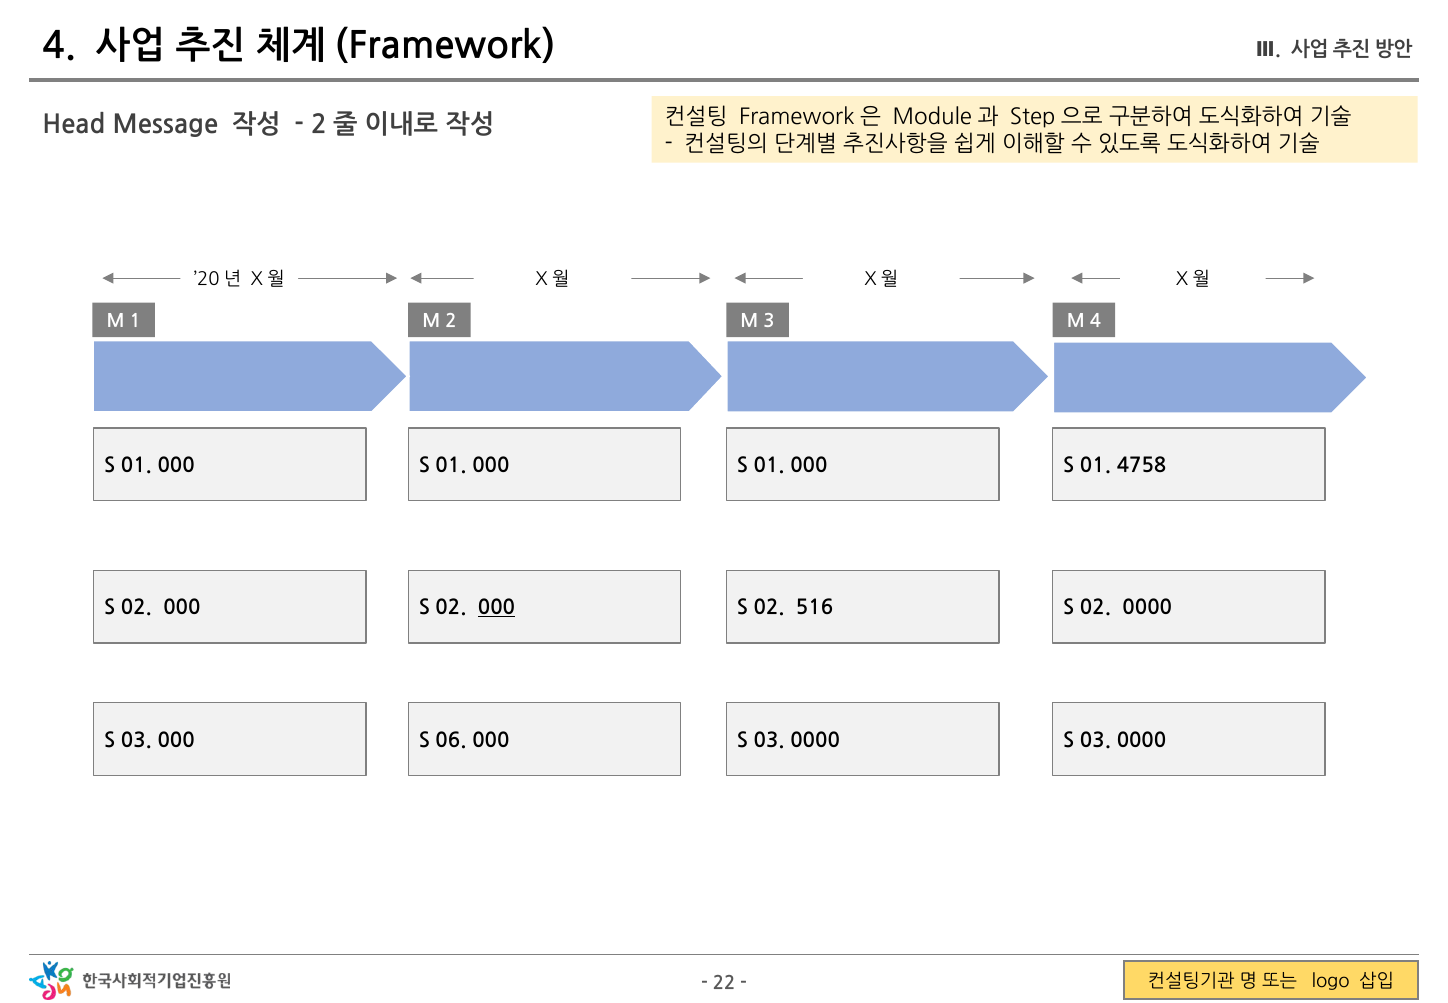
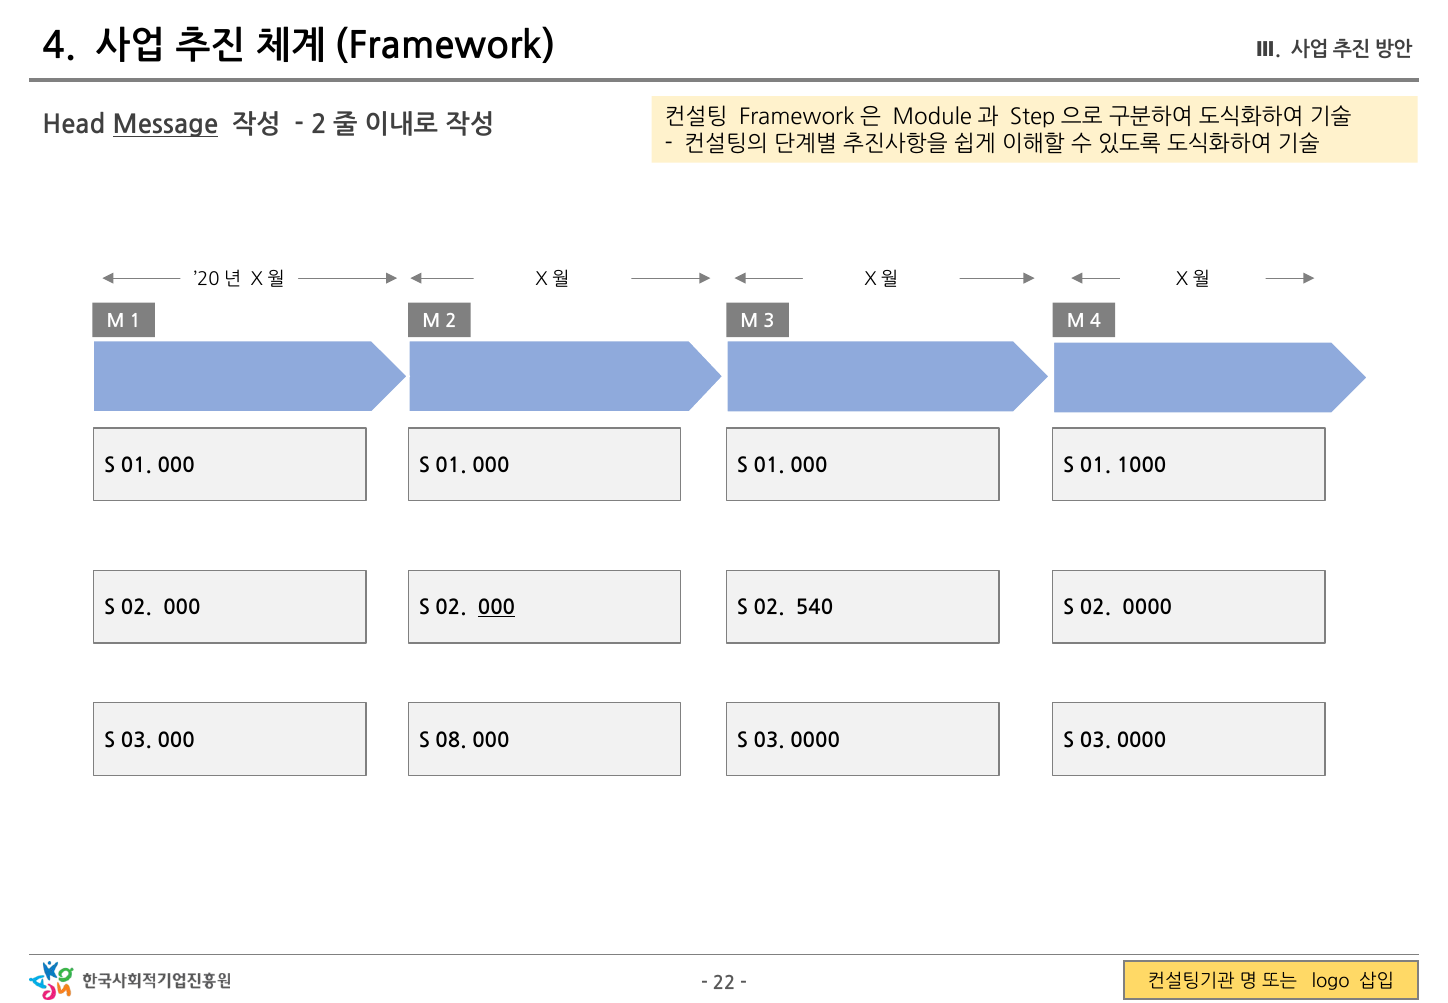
Message underline: none -> present
4758: 4758 -> 1000
516: 516 -> 540
06: 06 -> 08
